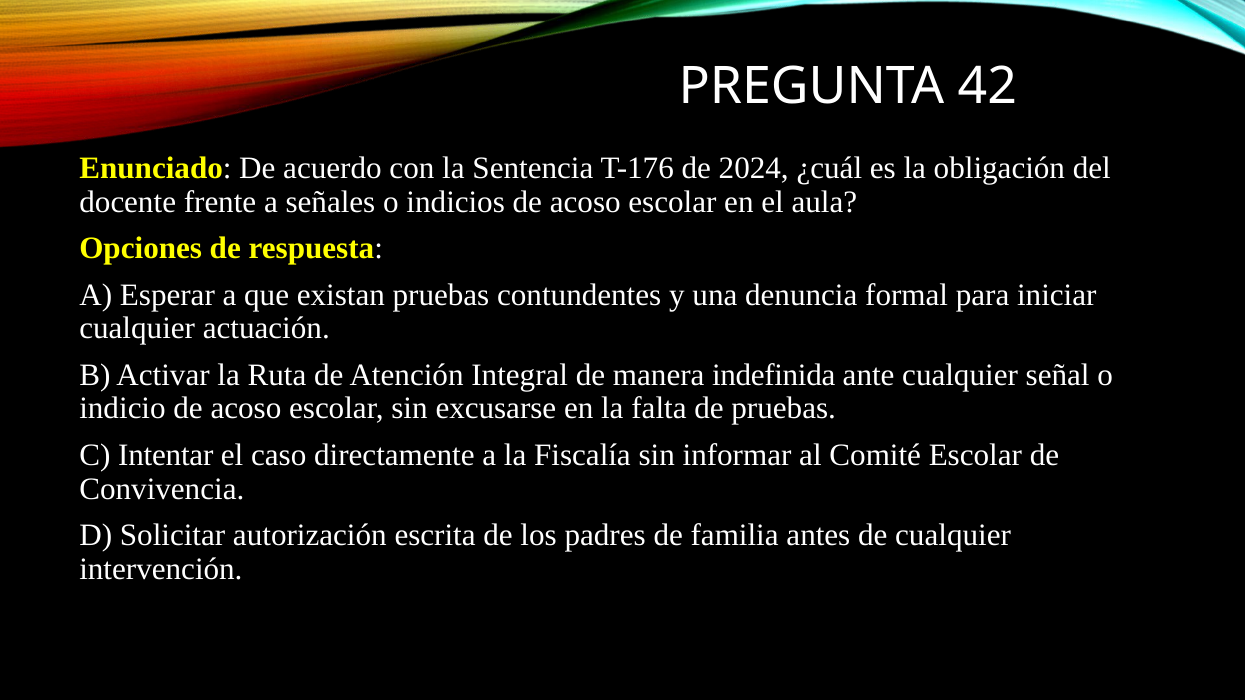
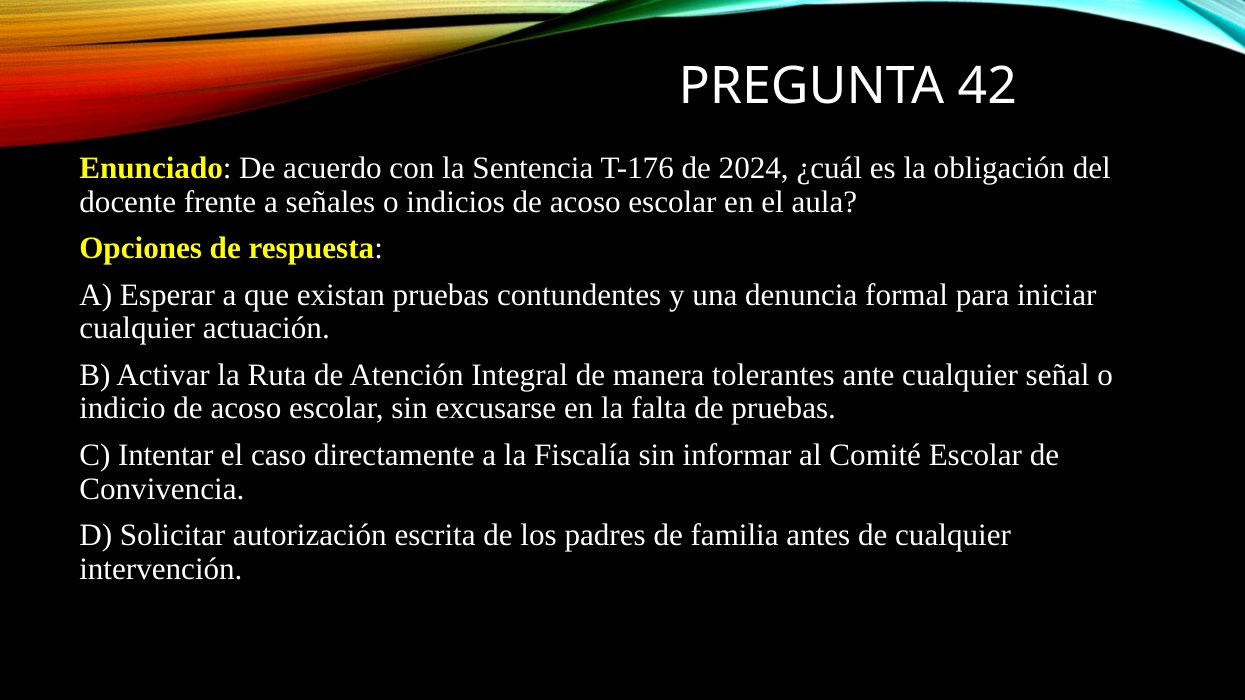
indefinida: indefinida -> tolerantes
